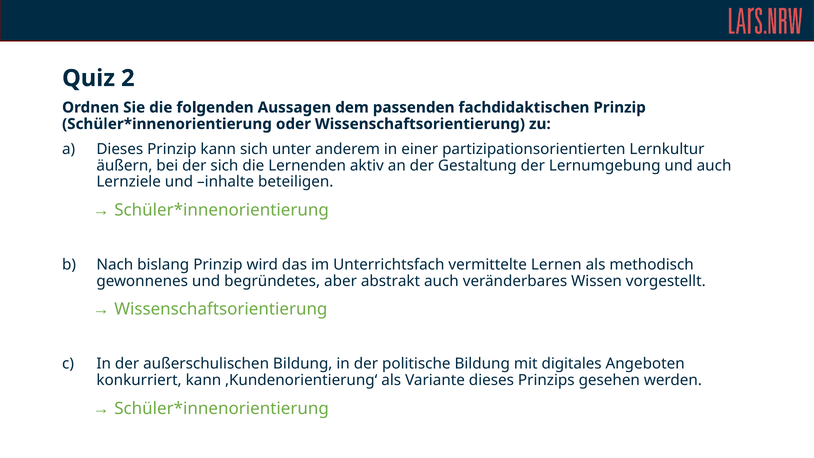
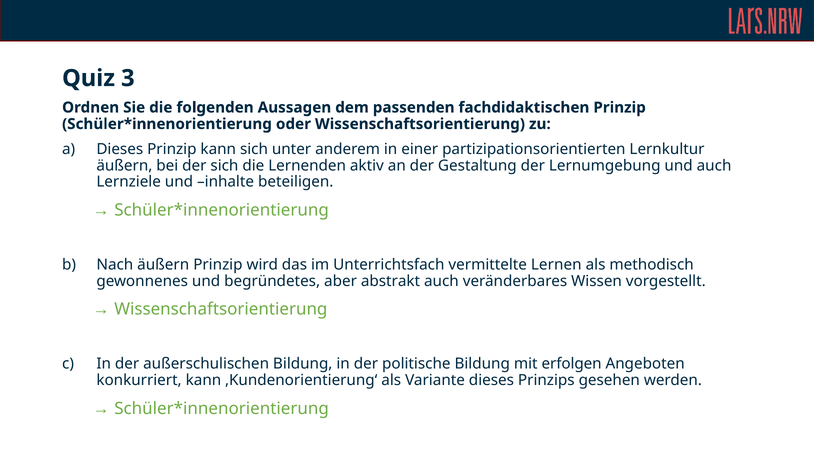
2: 2 -> 3
Nach bislang: bislang -> äußern
digitales: digitales -> erfolgen
